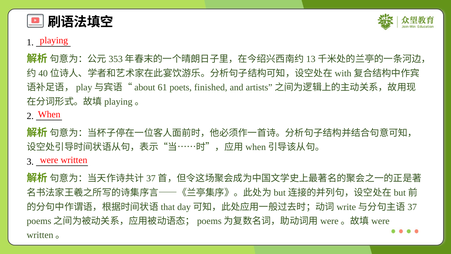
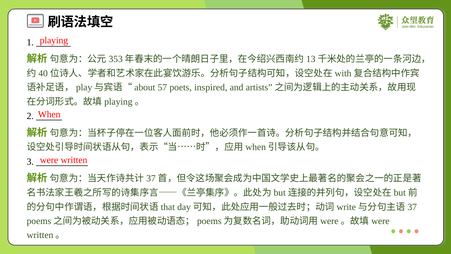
61: 61 -> 57
finished: finished -> inspired
